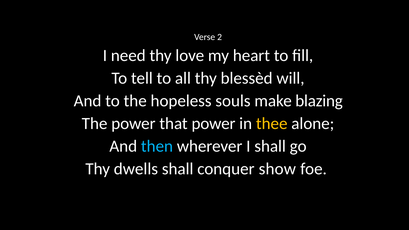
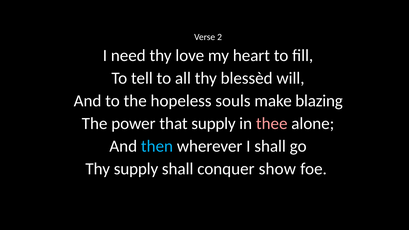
that power: power -> supply
thee colour: yellow -> pink
Thy dwells: dwells -> supply
